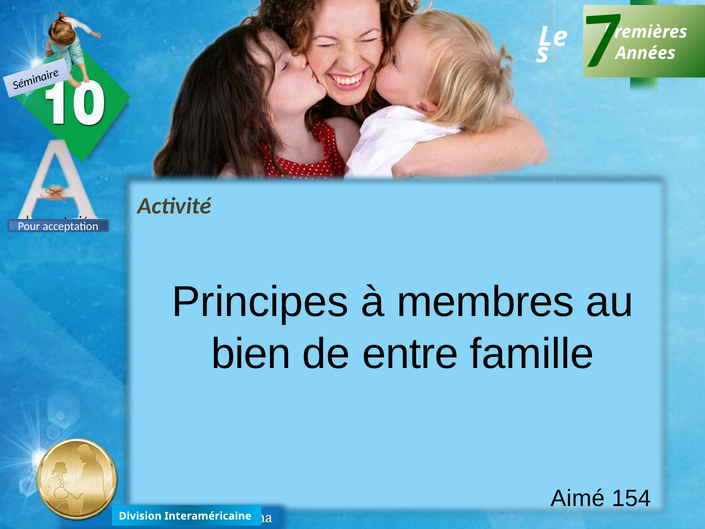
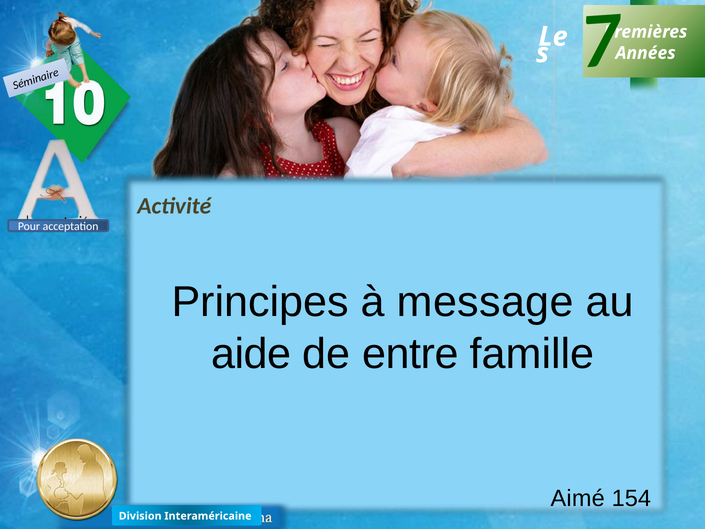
membres: membres -> message
bien: bien -> aide
